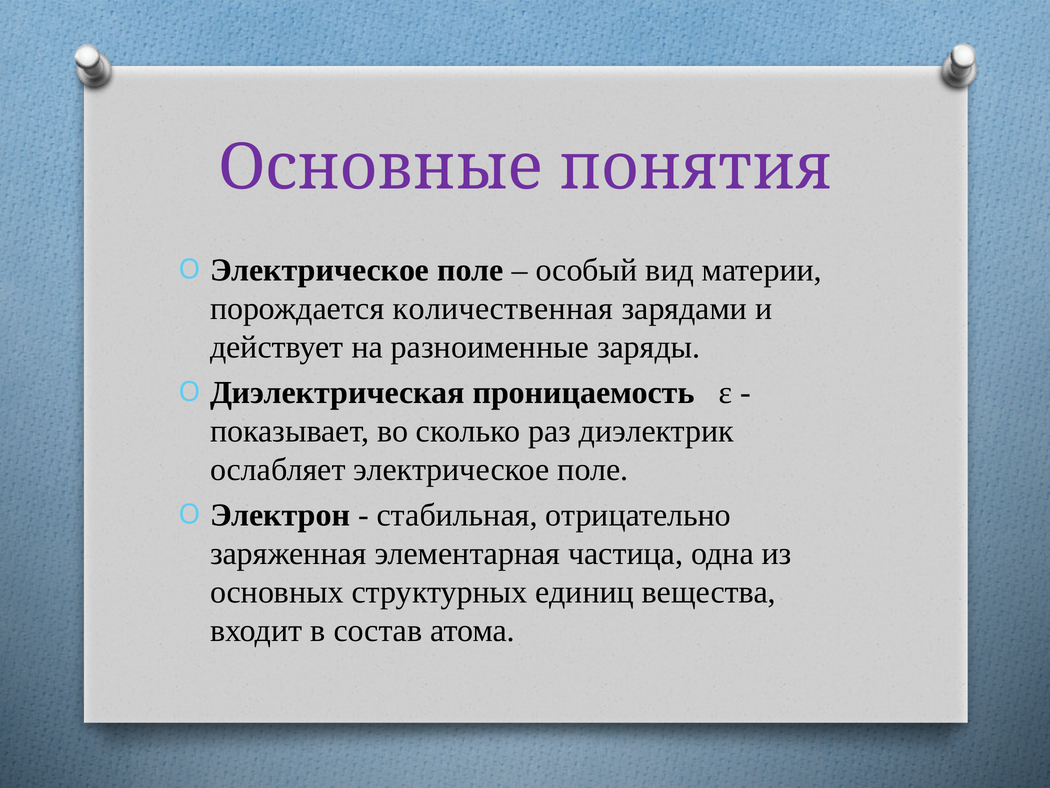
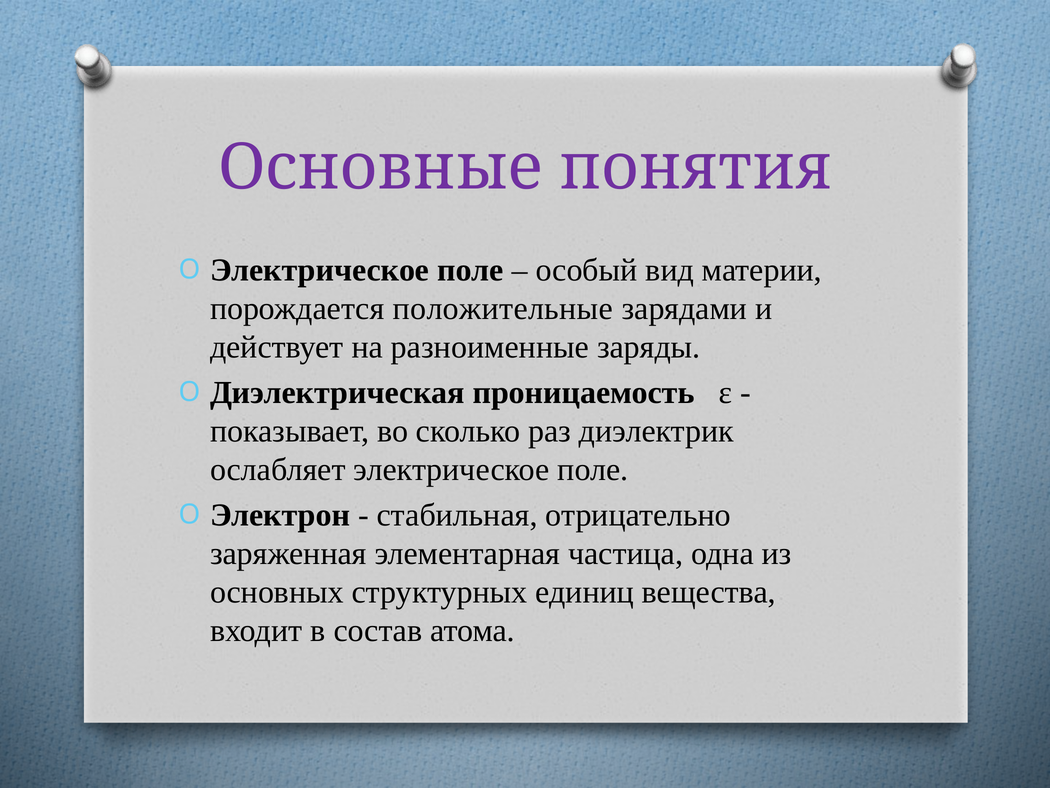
количественная: количественная -> положительные
